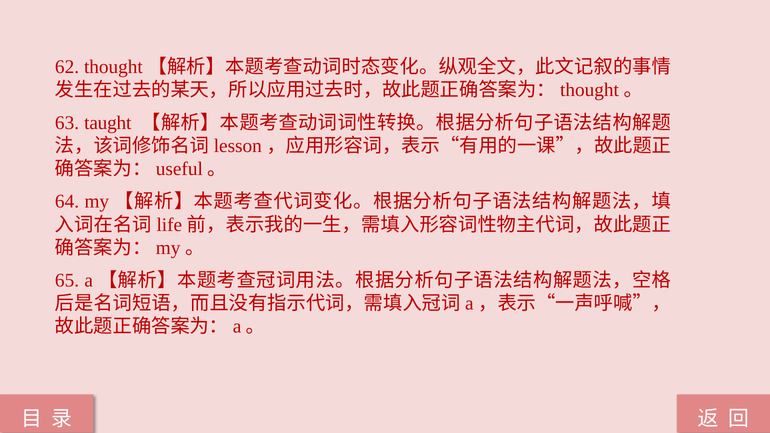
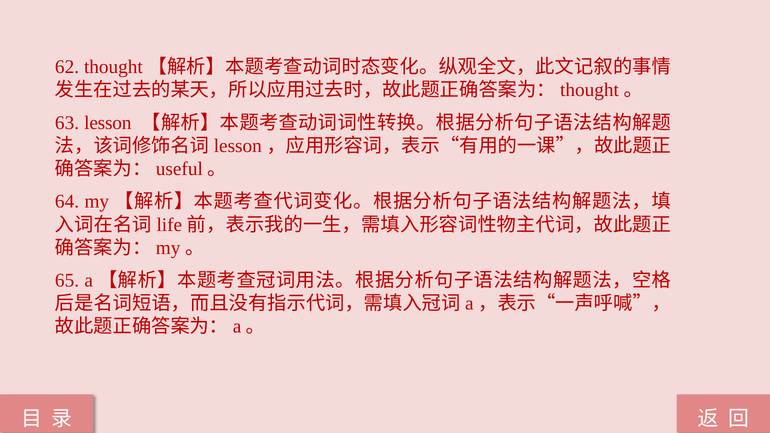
taught: taught -> lesson
